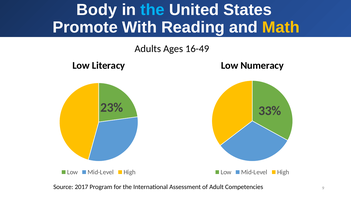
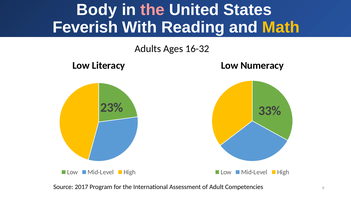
the at (153, 10) colour: light blue -> pink
Promote: Promote -> Feverish
16-49: 16-49 -> 16-32
